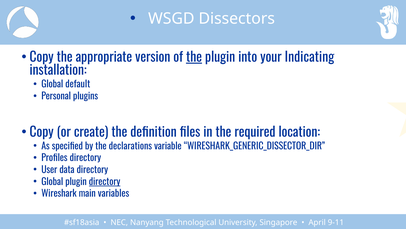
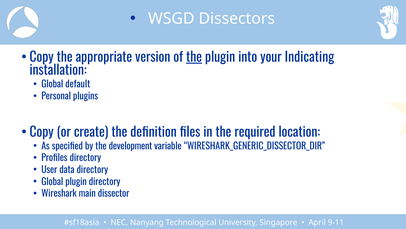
declarations: declarations -> development
directory at (105, 181) underline: present -> none
variables: variables -> dissector
